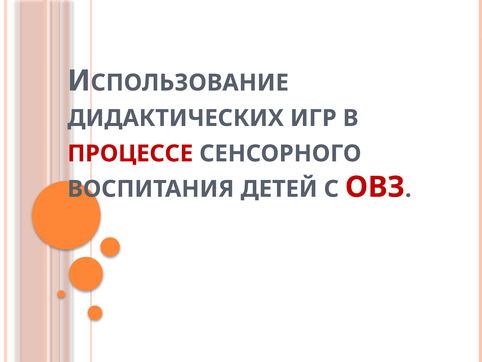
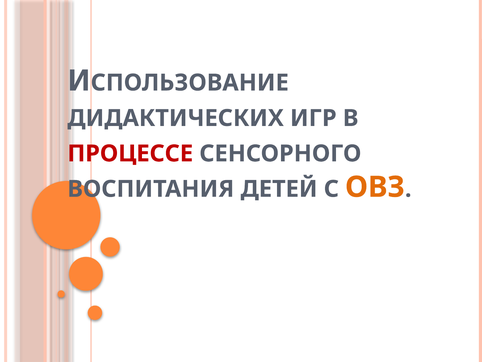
ОВЗ colour: red -> orange
